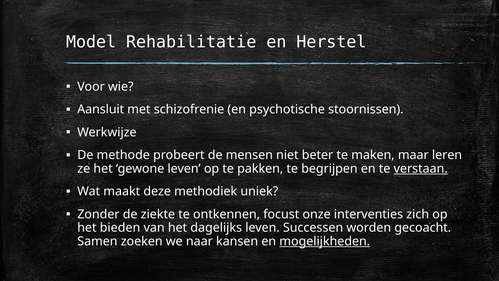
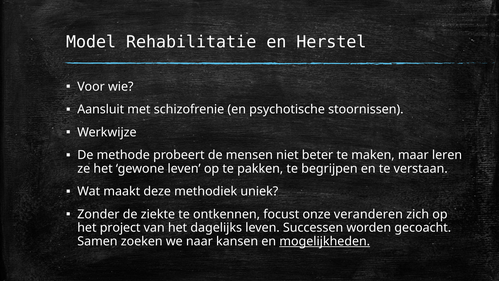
verstaan underline: present -> none
interventies: interventies -> veranderen
bieden: bieden -> project
